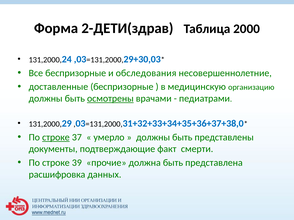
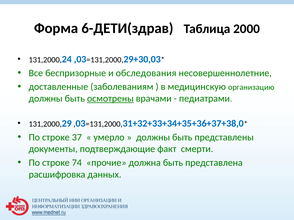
2-ДЕТИ(здрав: 2-ДЕТИ(здрав -> 6-ДЕТИ(здрав
доставленные беспризорные: беспризорные -> заболеваниям
строке at (56, 138) underline: present -> none
39: 39 -> 74
